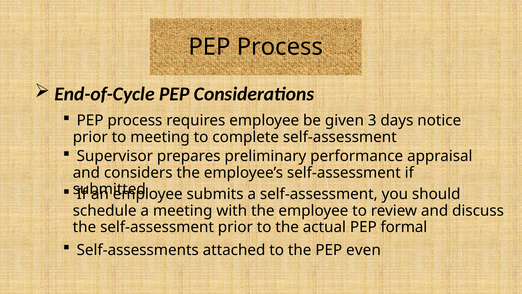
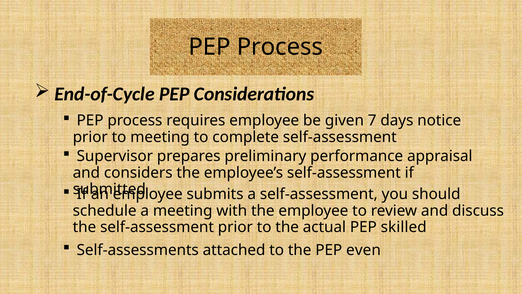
3: 3 -> 7
formal: formal -> skilled
